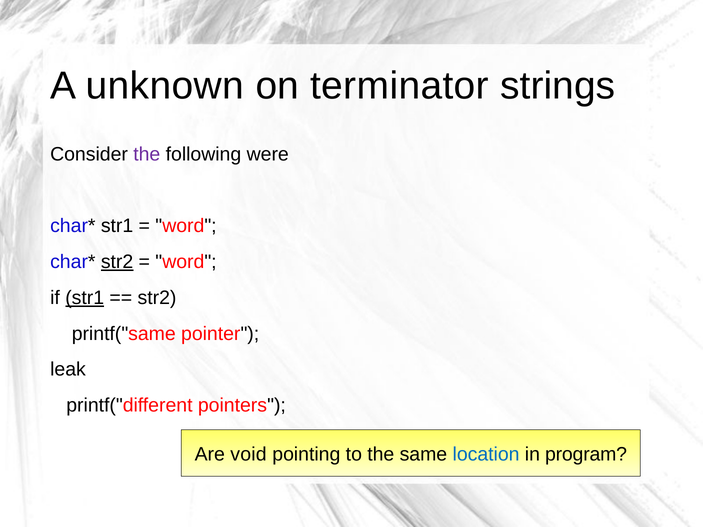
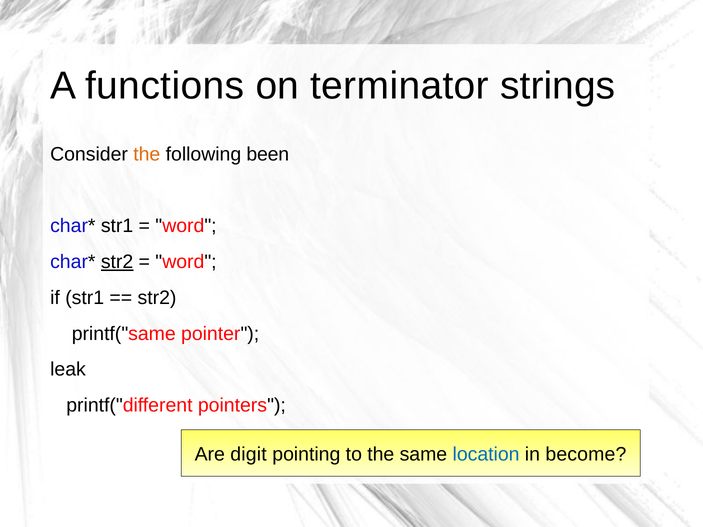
unknown: unknown -> functions
the at (147, 154) colour: purple -> orange
were: were -> been
str1 at (85, 298) underline: present -> none
void: void -> digit
program: program -> become
